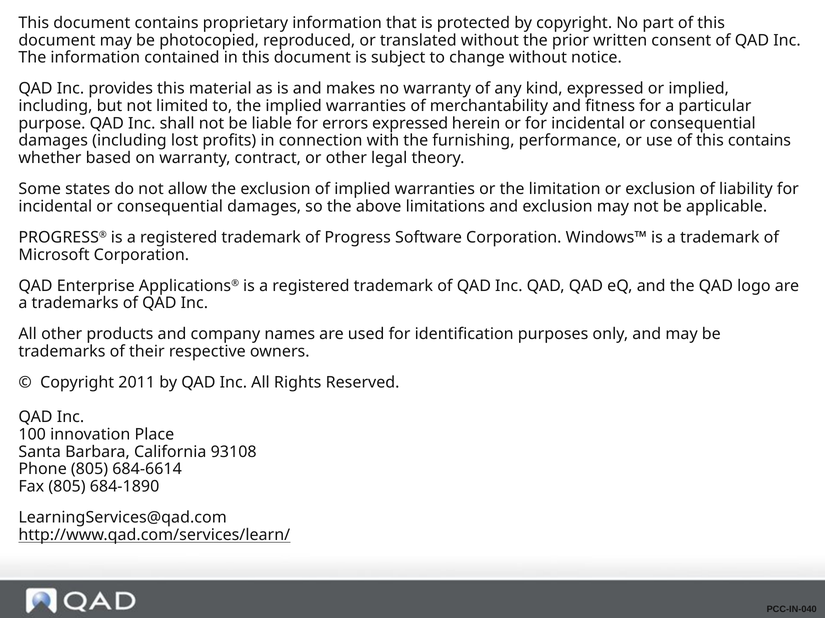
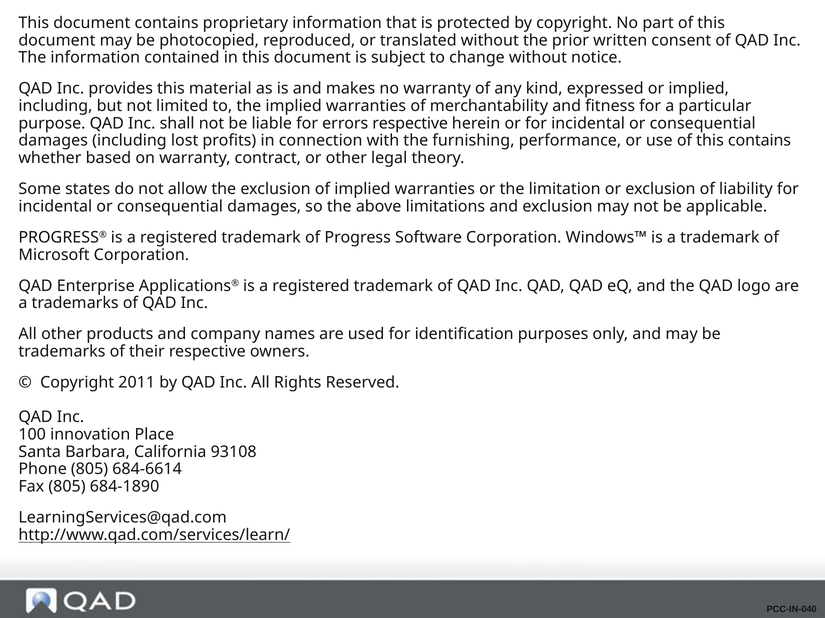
errors expressed: expressed -> respective
